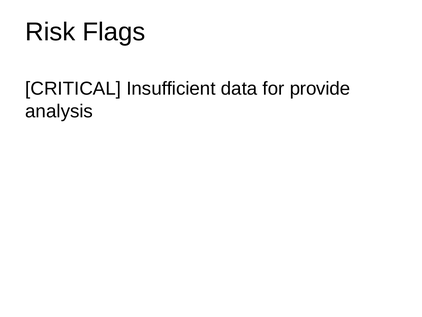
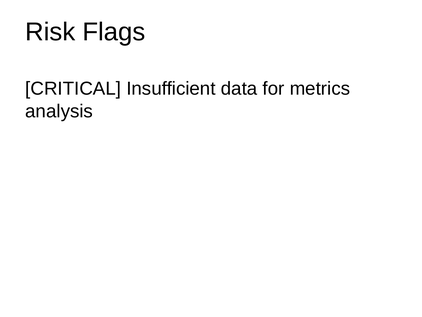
provide: provide -> metrics
